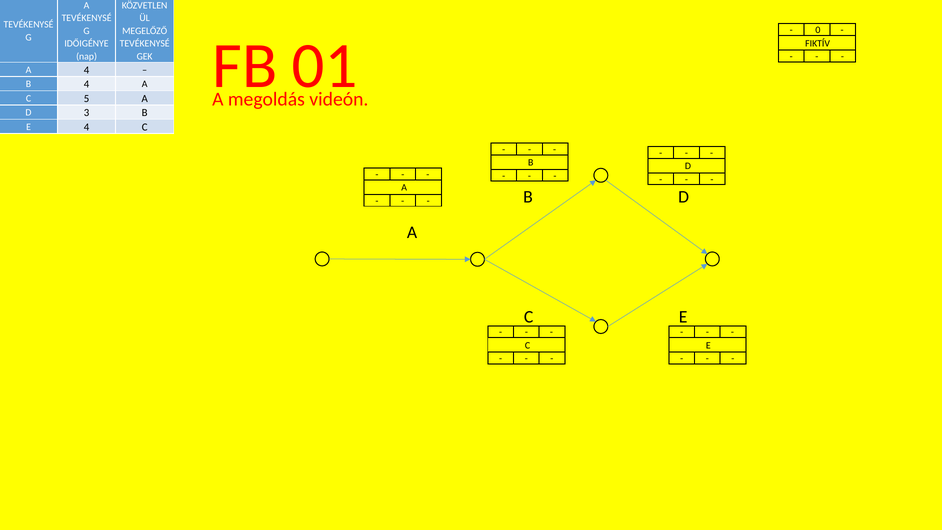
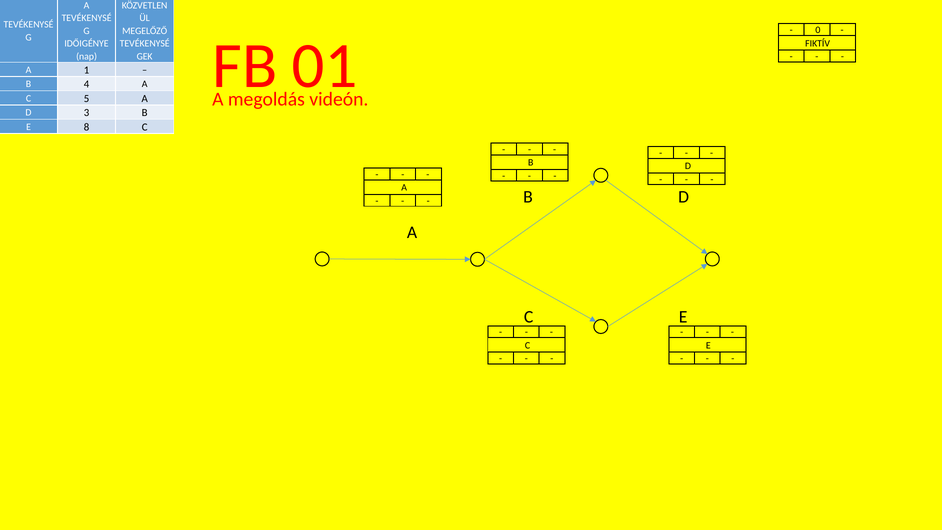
A 4: 4 -> 1
E 4: 4 -> 8
